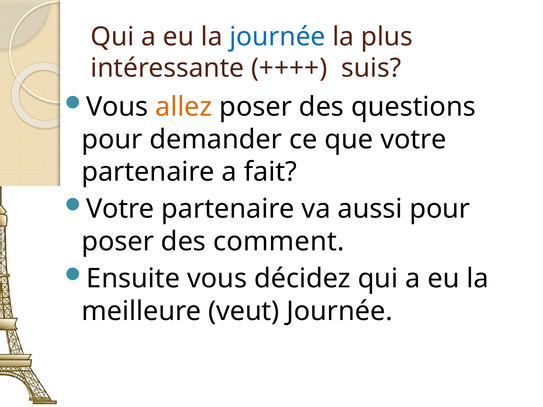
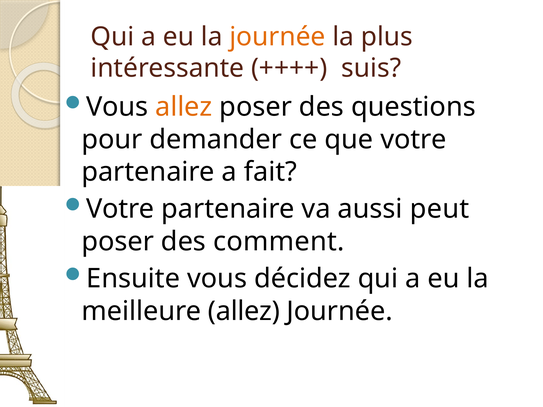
journée at (277, 37) colour: blue -> orange
aussi pour: pour -> peut
meilleure veut: veut -> allez
